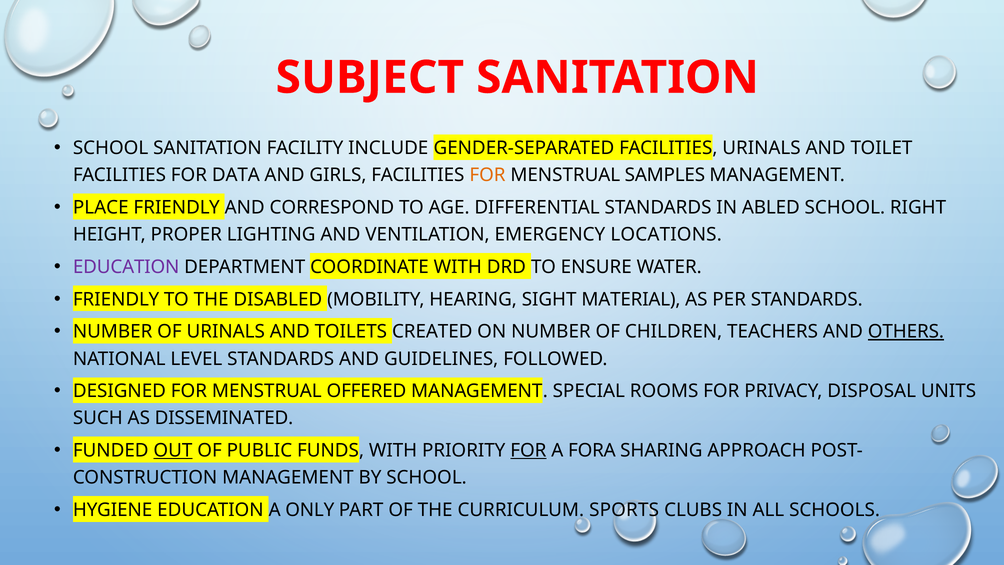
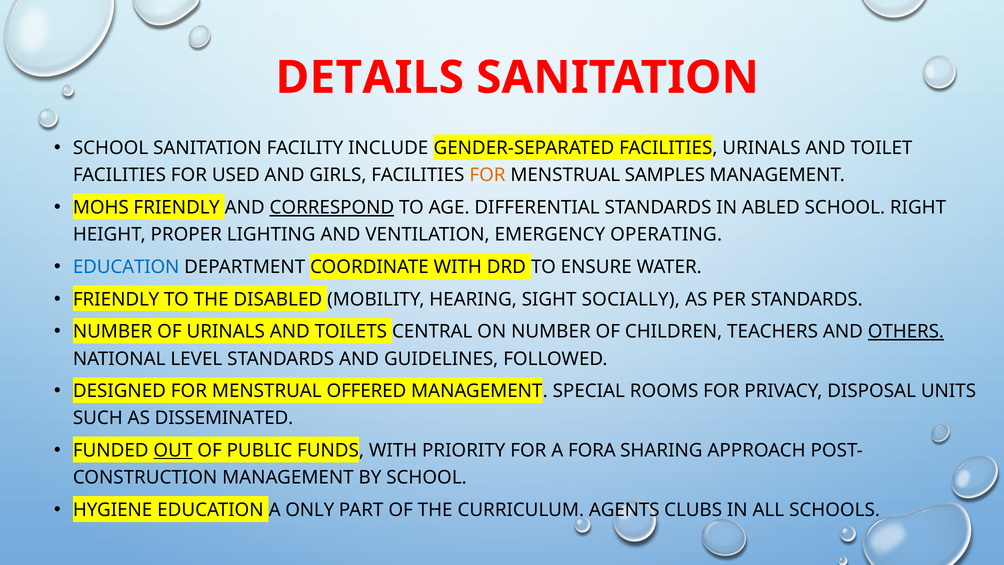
SUBJECT: SUBJECT -> DETAILS
DATA: DATA -> USED
PLACE: PLACE -> MOHS
CORRESPOND underline: none -> present
LOCATIONS: LOCATIONS -> OPERATING
EDUCATION at (126, 267) colour: purple -> blue
MATERIAL: MATERIAL -> SOCIALLY
CREATED: CREATED -> CENTRAL
FOR at (528, 450) underline: present -> none
SPORTS: SPORTS -> AGENTS
